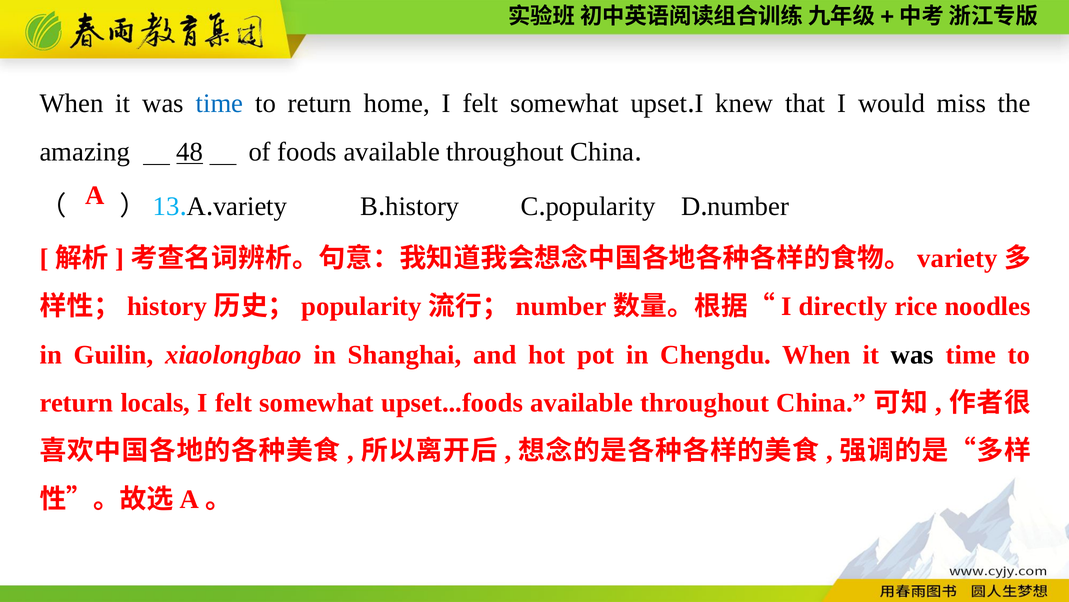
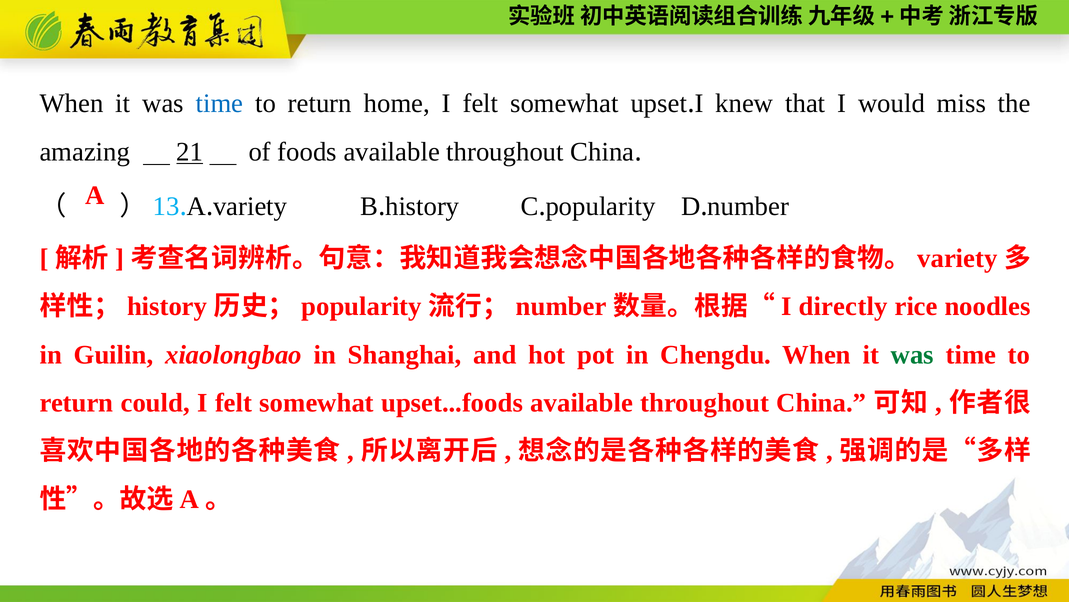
48: 48 -> 21
was at (912, 354) colour: black -> green
locals: locals -> could
